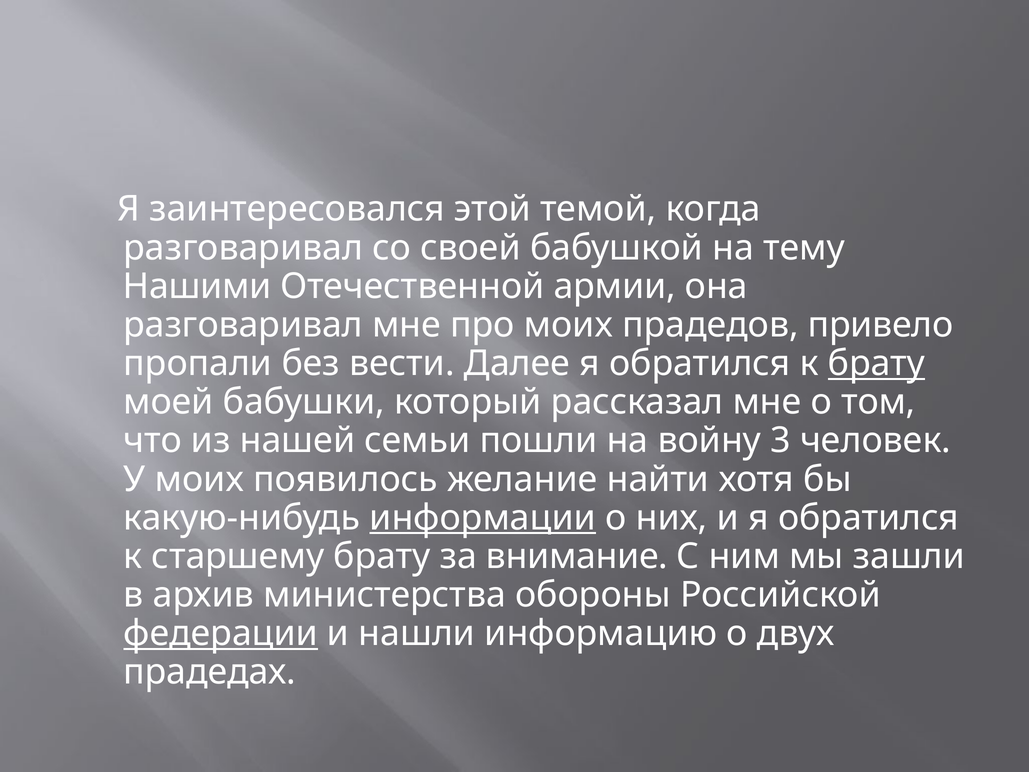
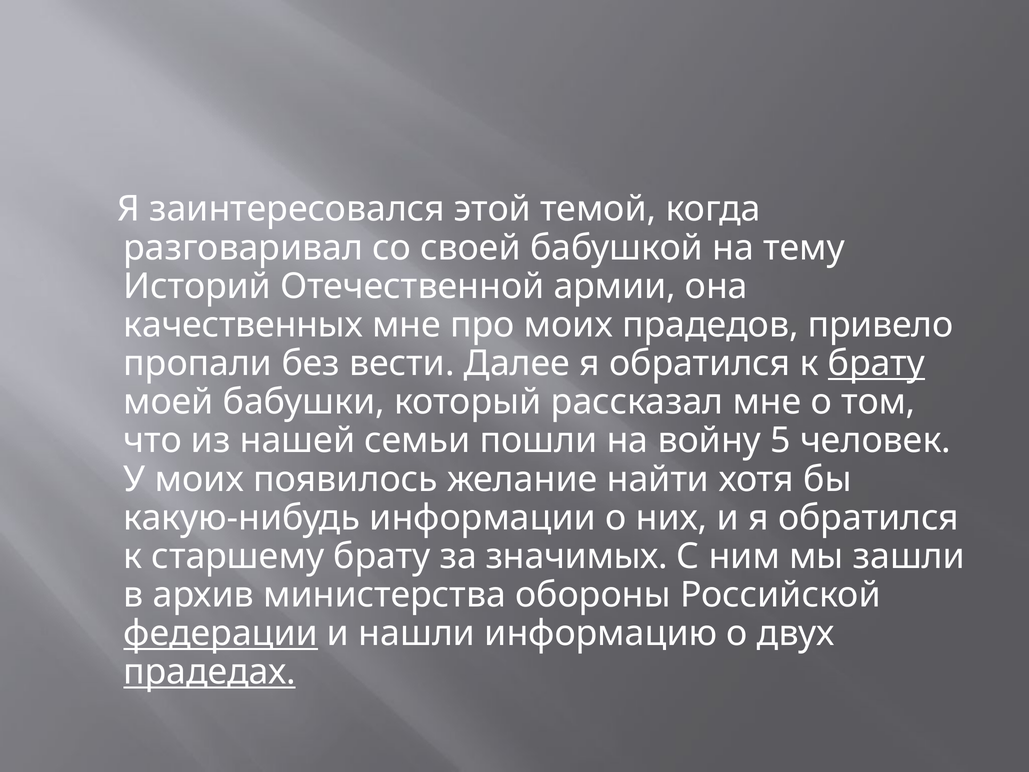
Нашими: Нашими -> Историй
разговаривал at (243, 325): разговаривал -> качественных
3: 3 -> 5
информации underline: present -> none
внимание: внимание -> значимых
прадедах underline: none -> present
